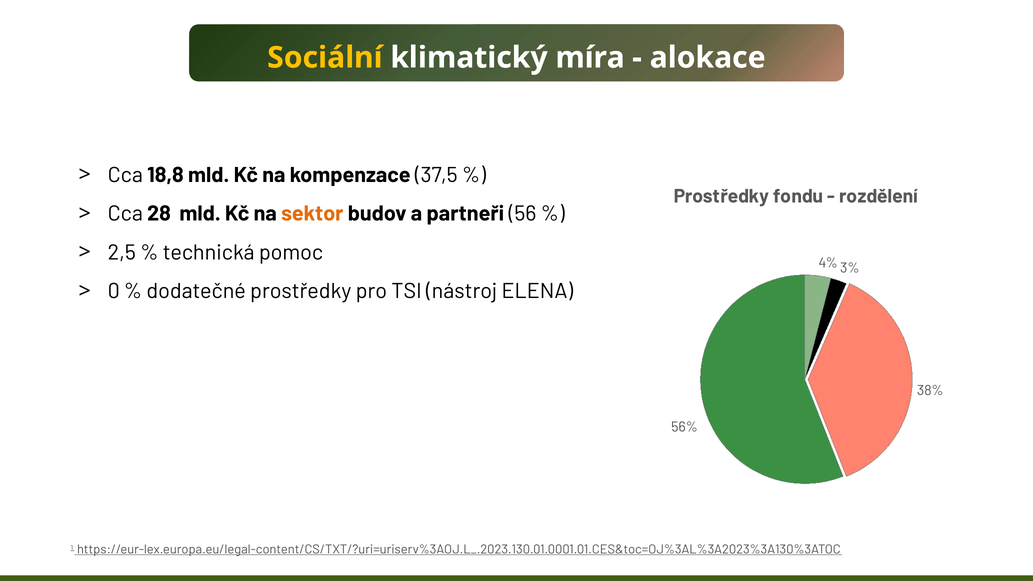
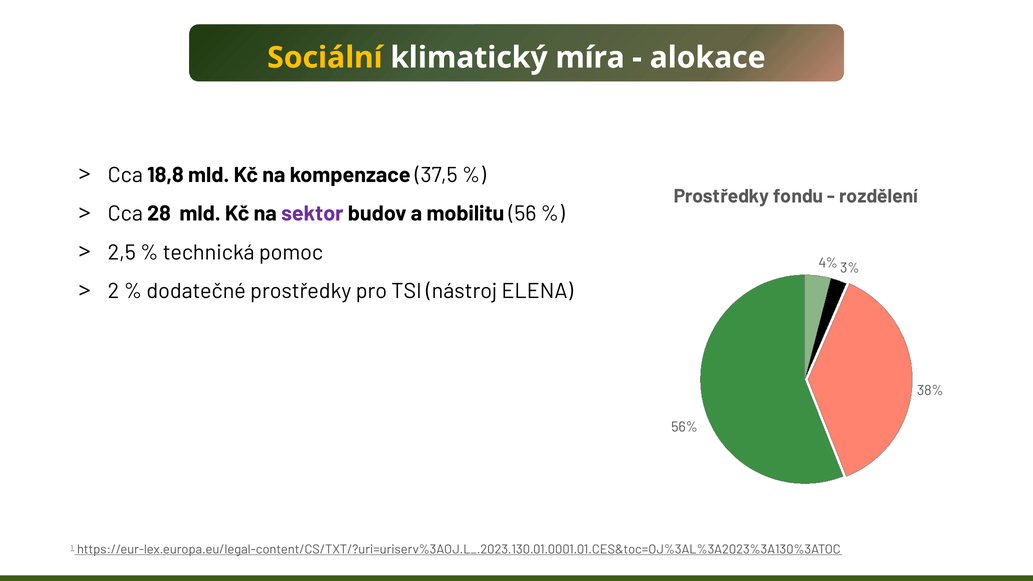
sektor colour: orange -> purple
partneři: partneři -> mobilitu
0: 0 -> 2
